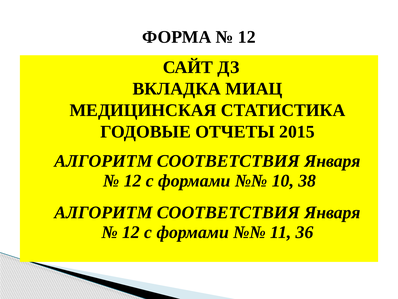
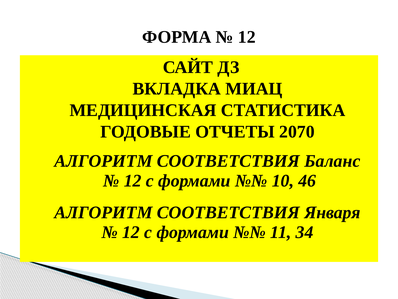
2015: 2015 -> 2070
Января at (332, 161): Января -> Баланс
38: 38 -> 46
36: 36 -> 34
